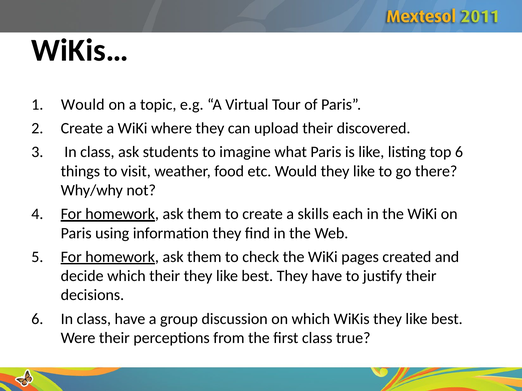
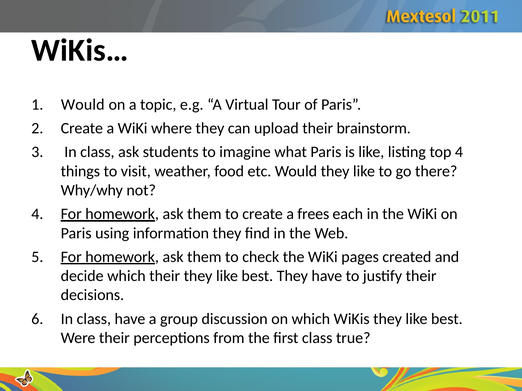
discovered: discovered -> brainstorm
top 6: 6 -> 4
skills: skills -> frees
